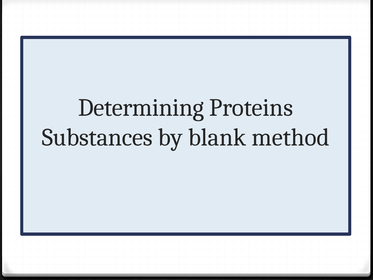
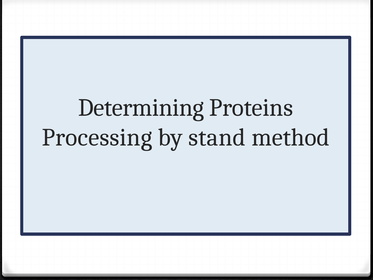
Substances: Substances -> Processing
blank: blank -> stand
